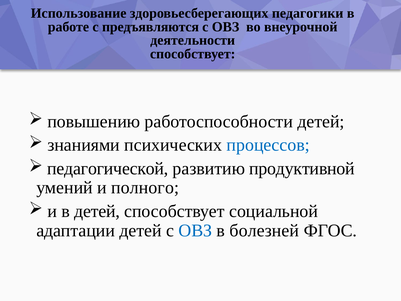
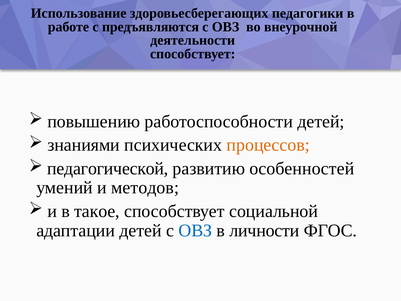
процессов colour: blue -> orange
продуктивной: продуктивной -> особенностей
полного: полного -> методов
в детей: детей -> такое
болезней: болезней -> личности
